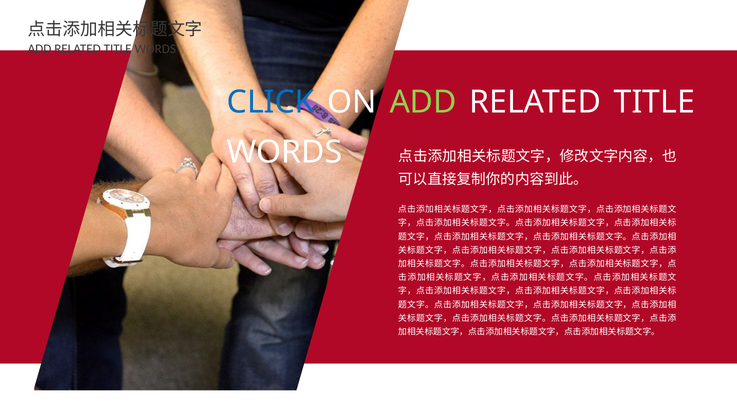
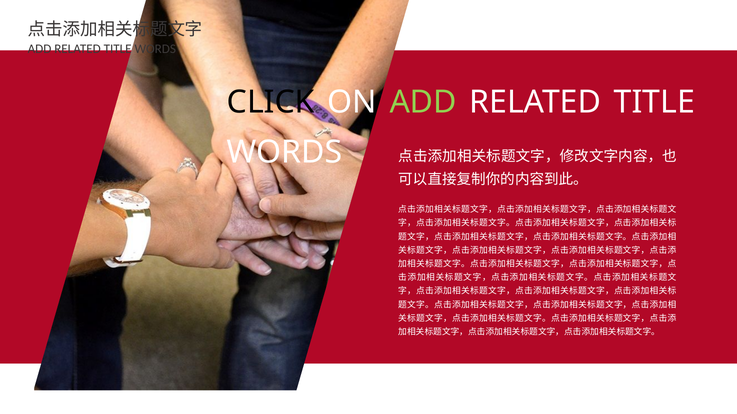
CLICK colour: blue -> black
